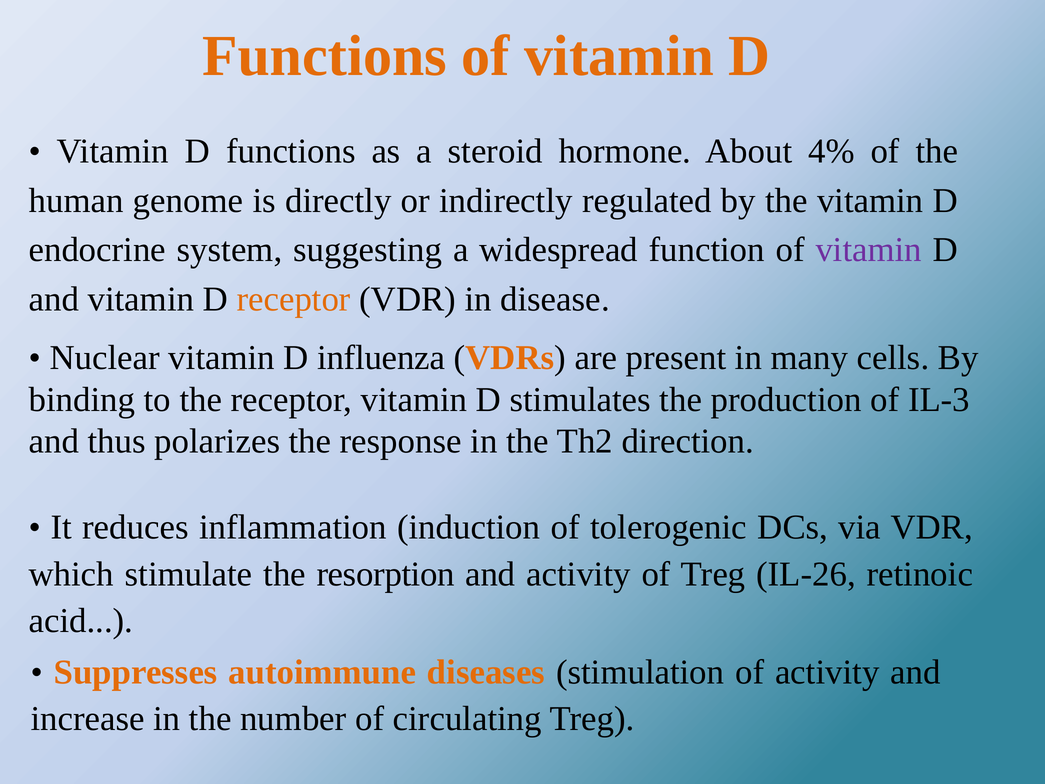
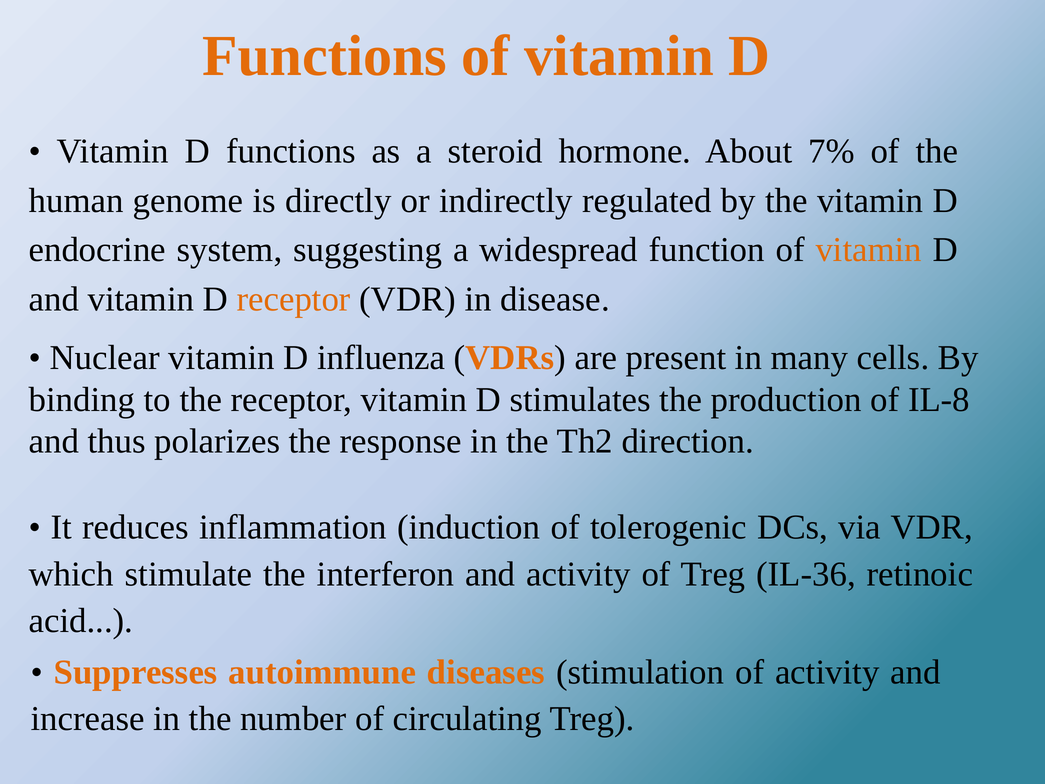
4%: 4% -> 7%
vitamin at (869, 250) colour: purple -> orange
IL-3: IL-3 -> IL-8
resorption: resorption -> interferon
IL-26: IL-26 -> IL-36
